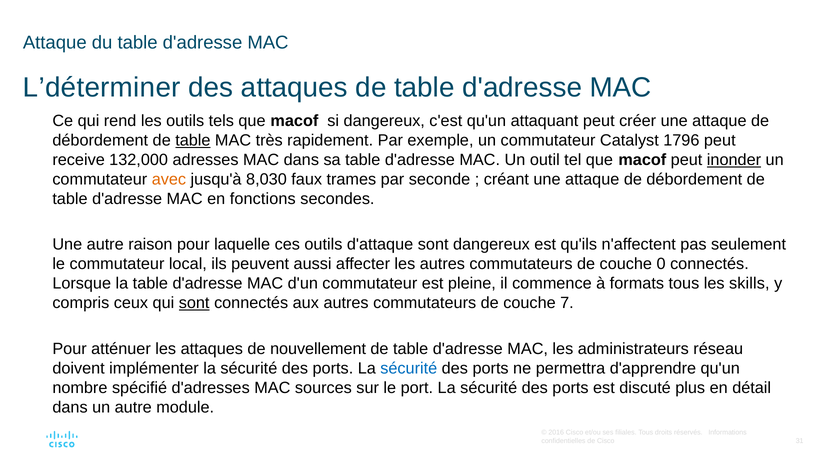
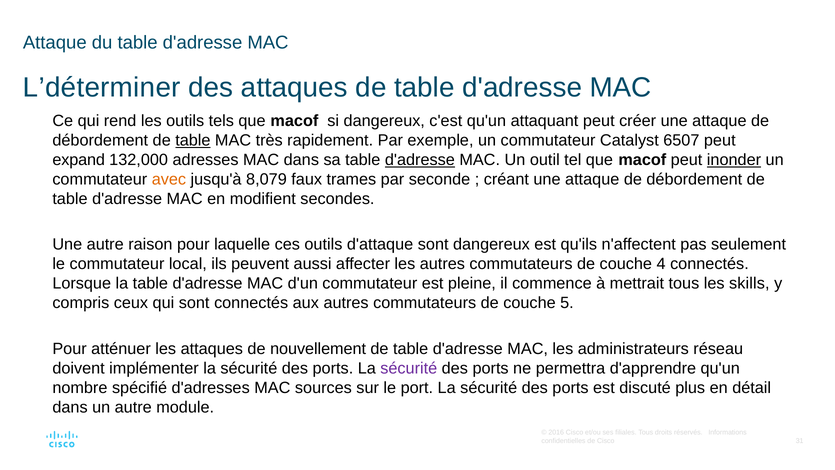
1796: 1796 -> 6507
receive: receive -> expand
d'adresse at (420, 160) underline: none -> present
8,030: 8,030 -> 8,079
fonctions: fonctions -> modifient
0: 0 -> 4
formats: formats -> mettrait
sont at (194, 303) underline: present -> none
7: 7 -> 5
sécurité at (409, 368) colour: blue -> purple
